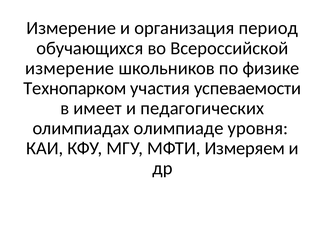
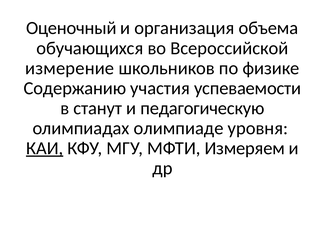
Измерение at (71, 28): Измерение -> Оценочный
период: период -> объема
Технопарком: Технопарком -> Содержанию
имеет: имеет -> станут
педагогических: педагогических -> педагогическую
КАИ underline: none -> present
